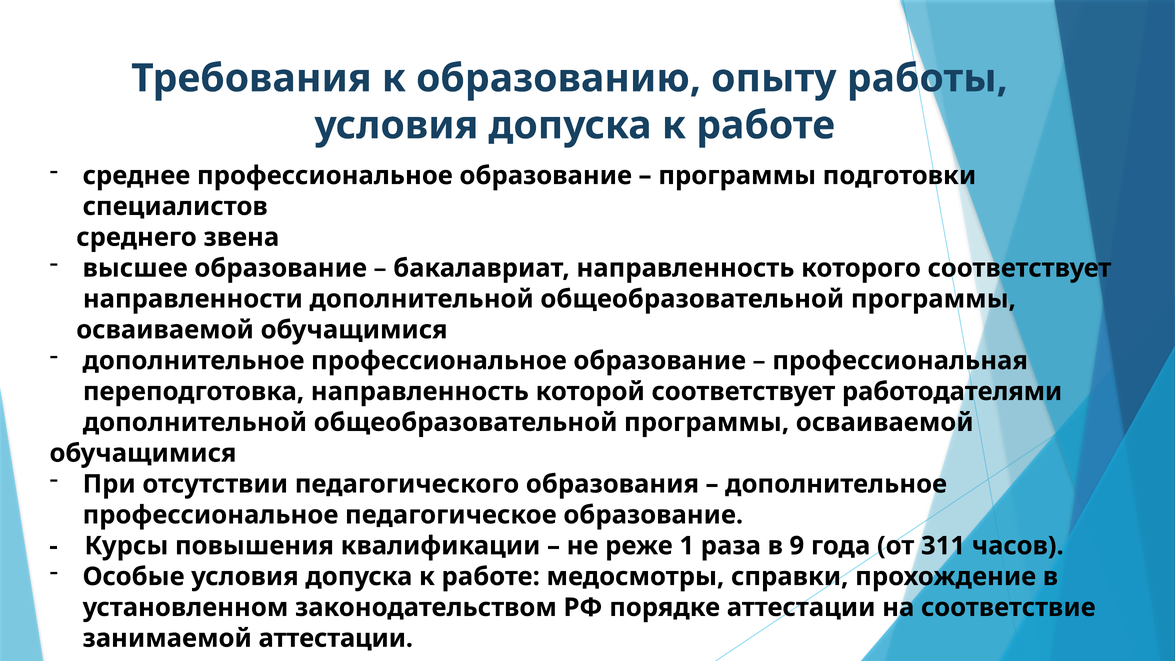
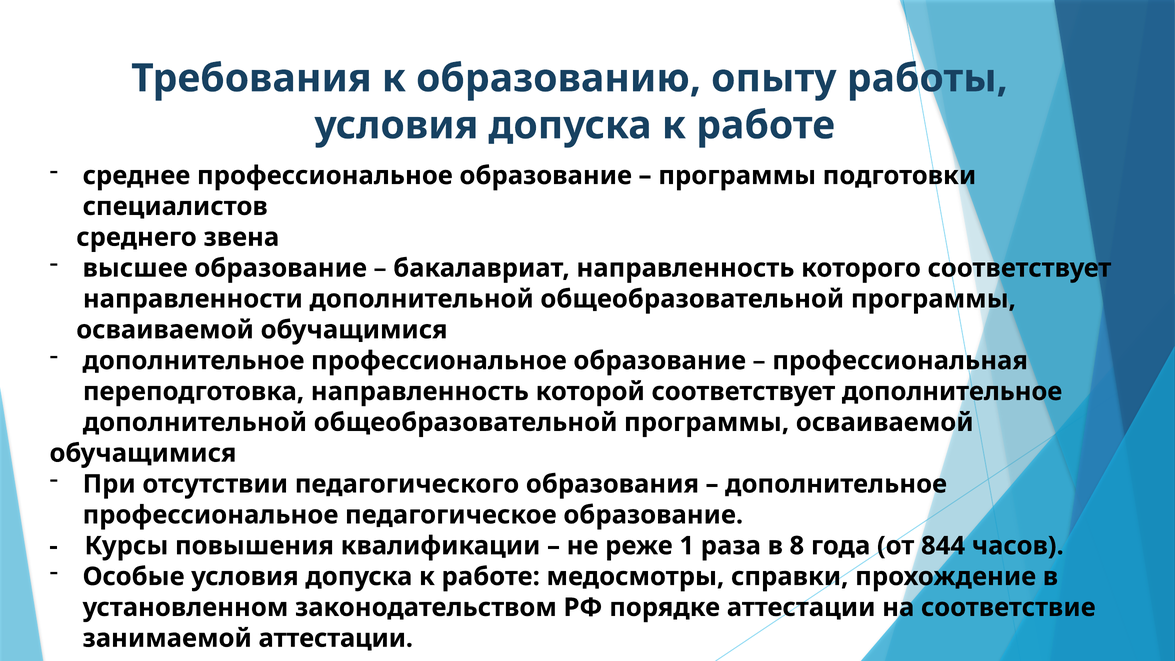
соответствует работодателями: работодателями -> дополнительное
9: 9 -> 8
311: 311 -> 844
